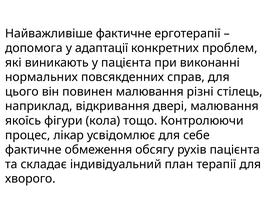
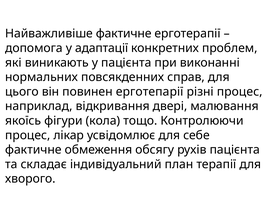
повинен малювання: малювання -> ерготепарії
різні стілець: стілець -> процес
